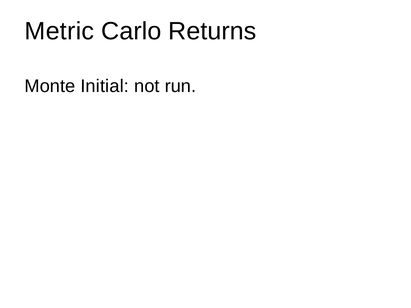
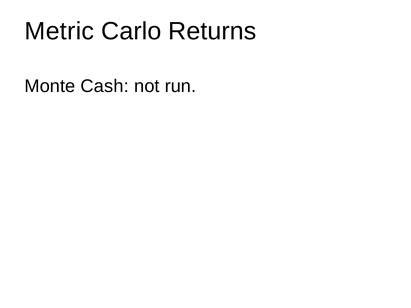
Initial: Initial -> Cash
